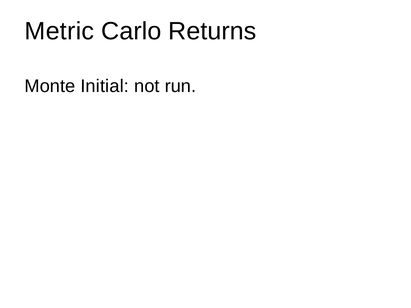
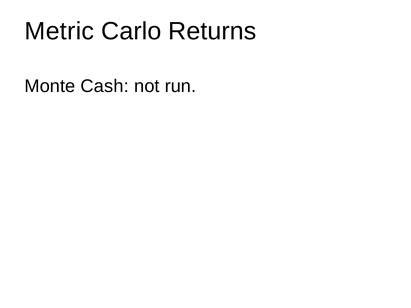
Initial: Initial -> Cash
